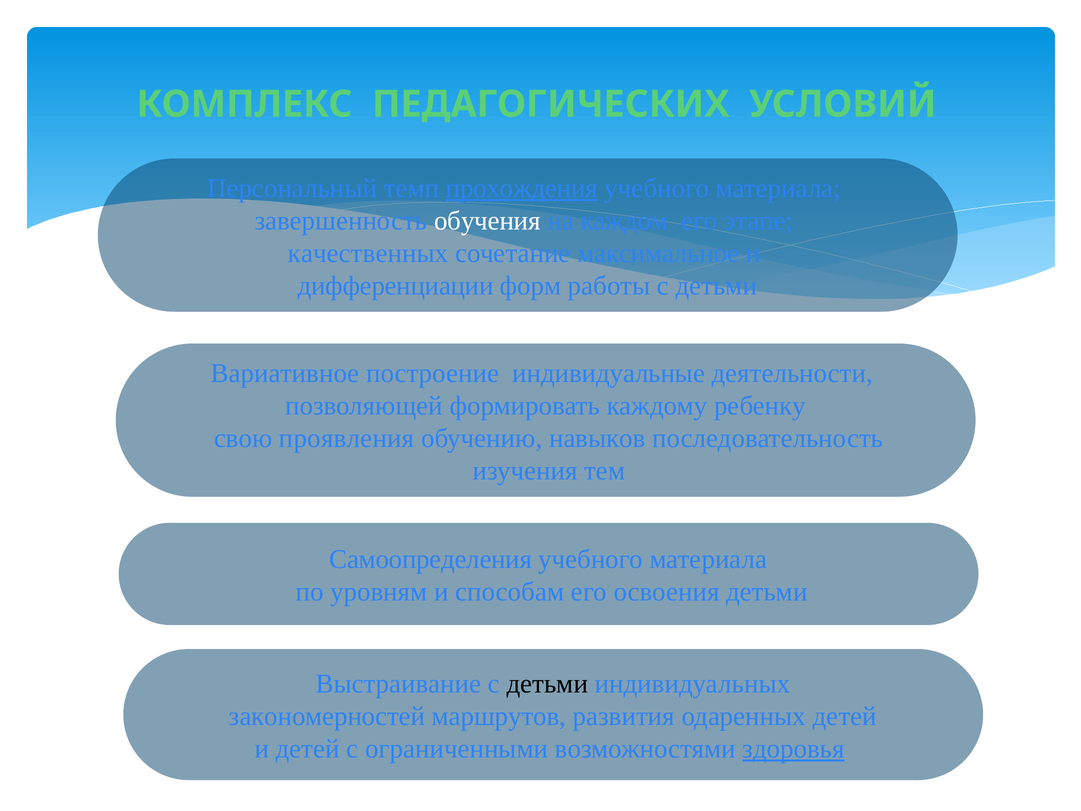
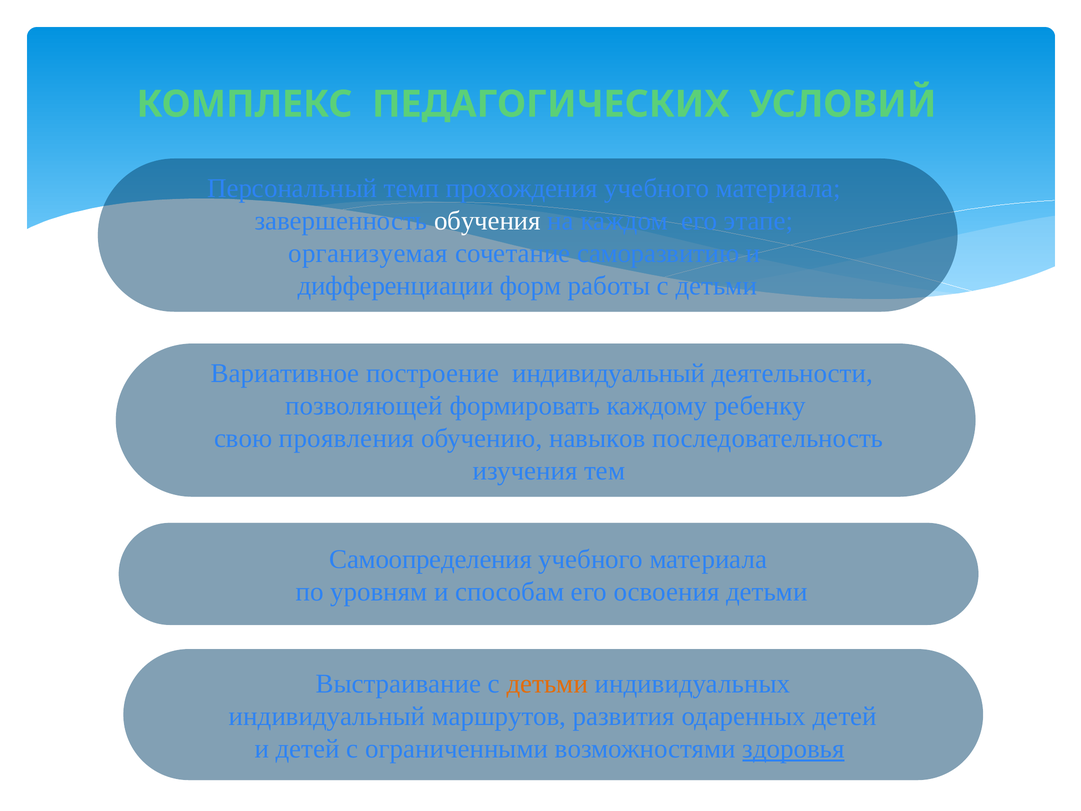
прохождения underline: present -> none
качественных: качественных -> организуемая
максимальное: максимальное -> саморазвитию
построение индивидуальные: индивидуальные -> индивидуальный
детьми at (547, 684) colour: black -> orange
закономерностей at (327, 716): закономерностей -> индивидуальный
